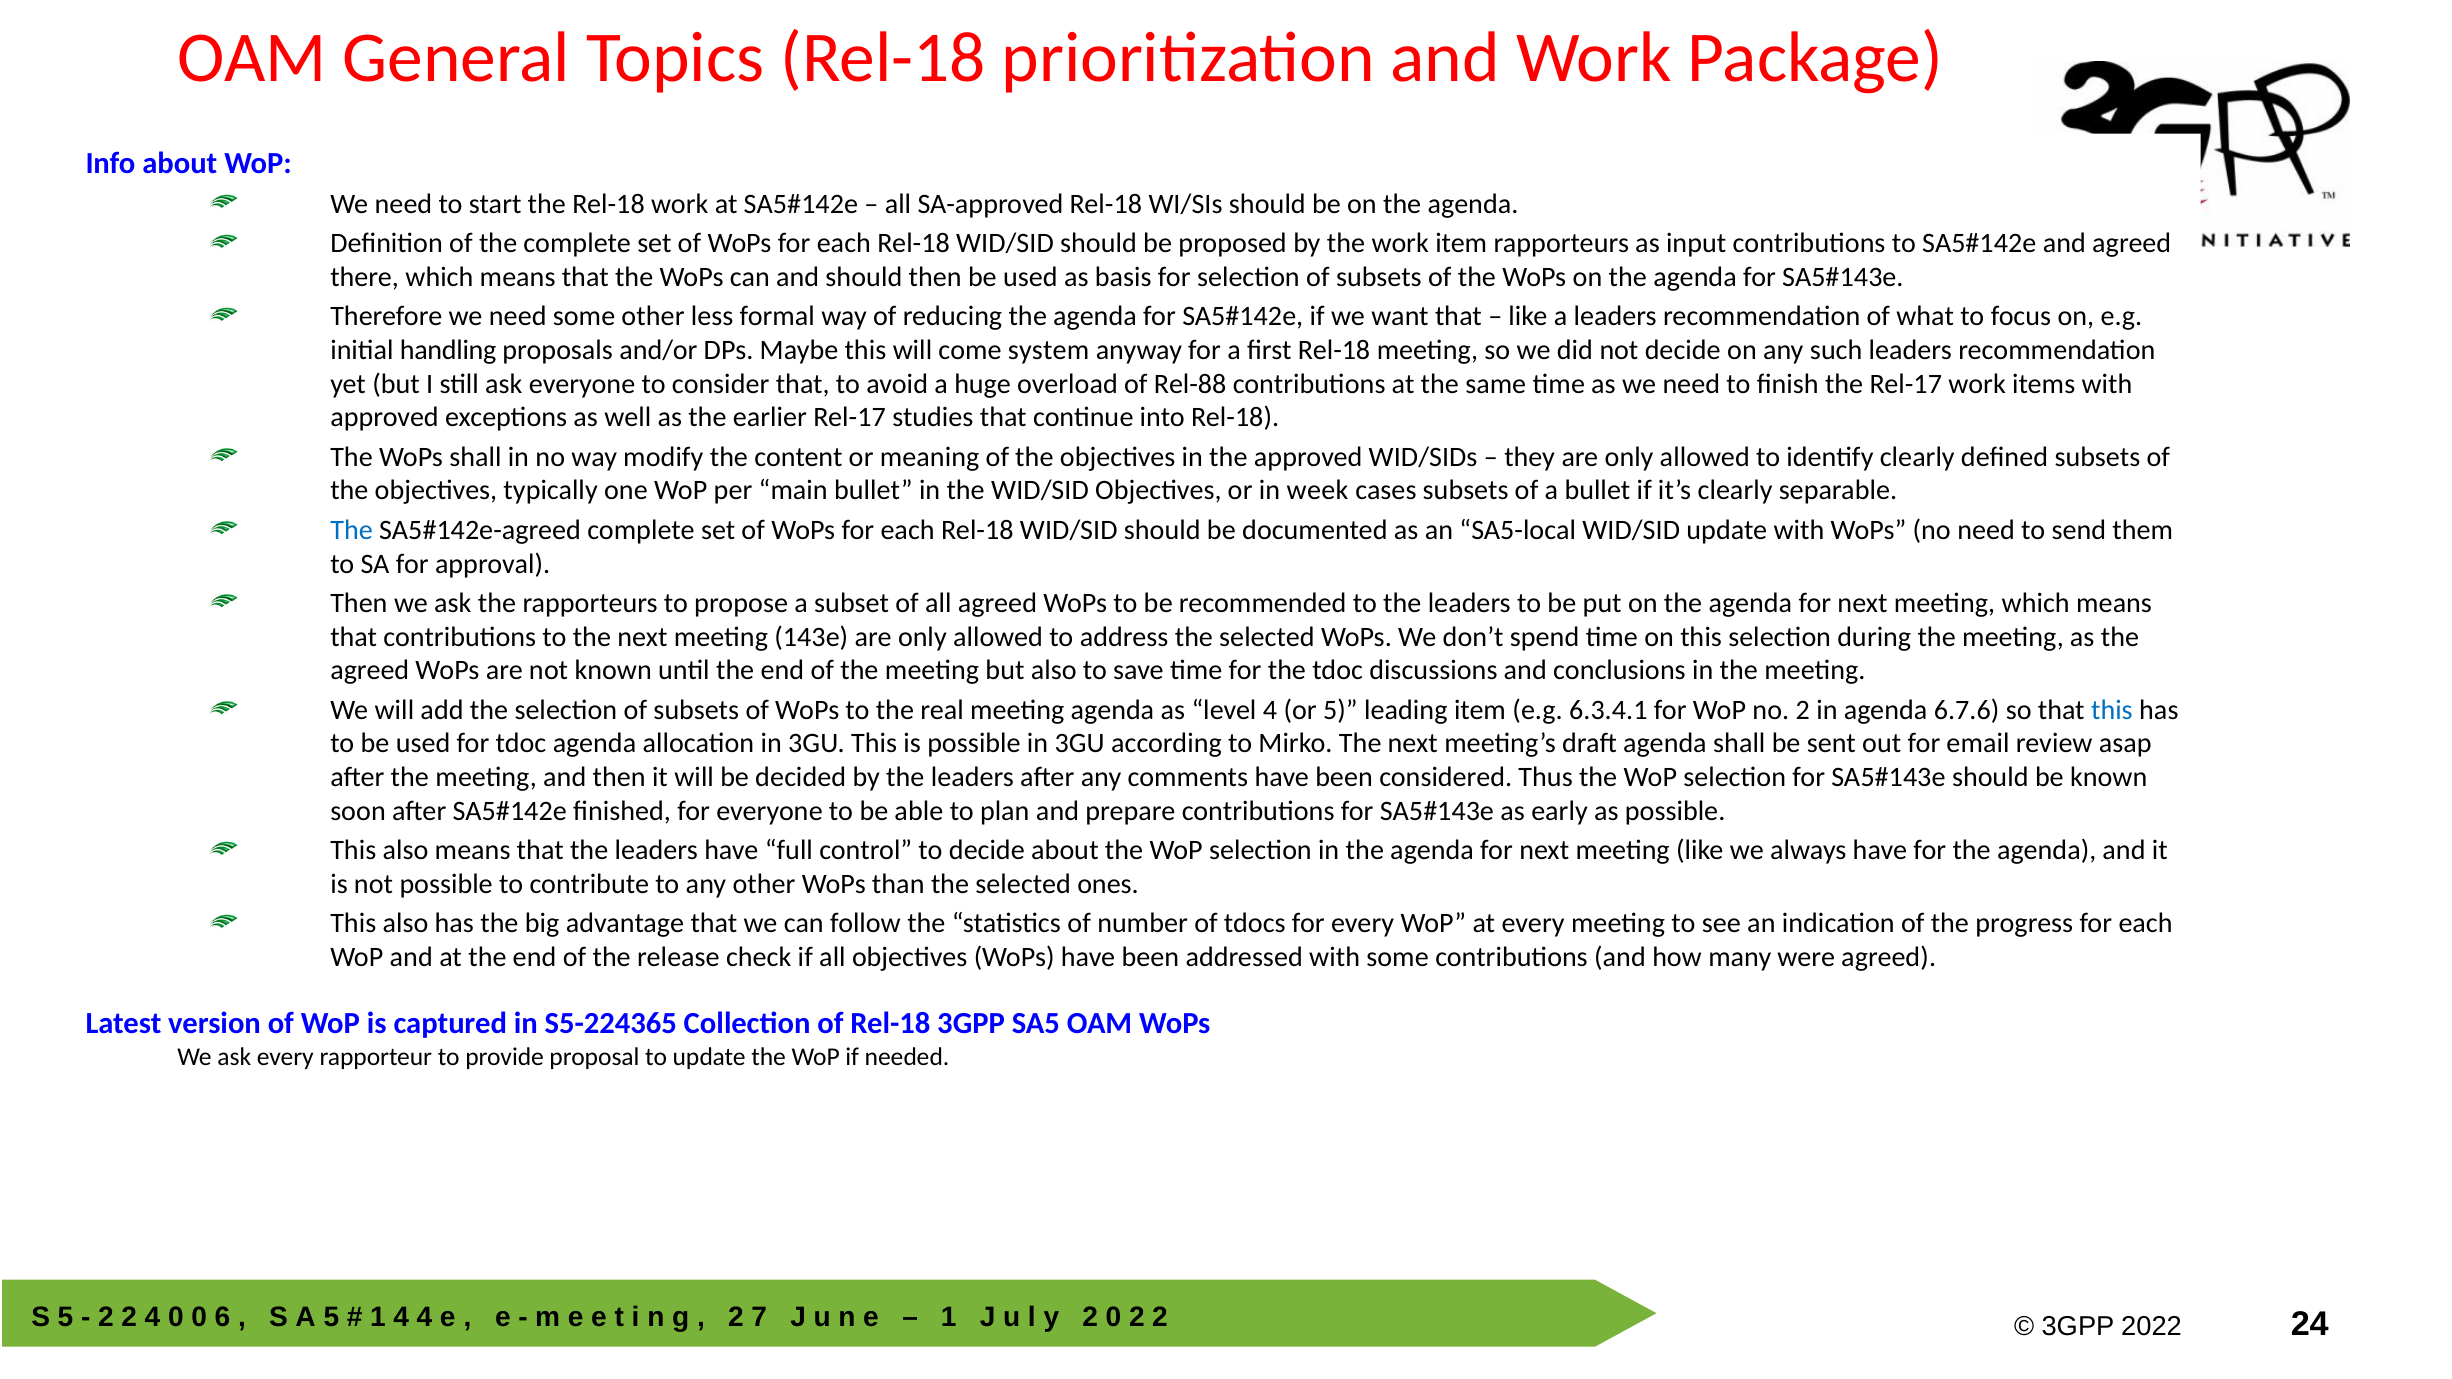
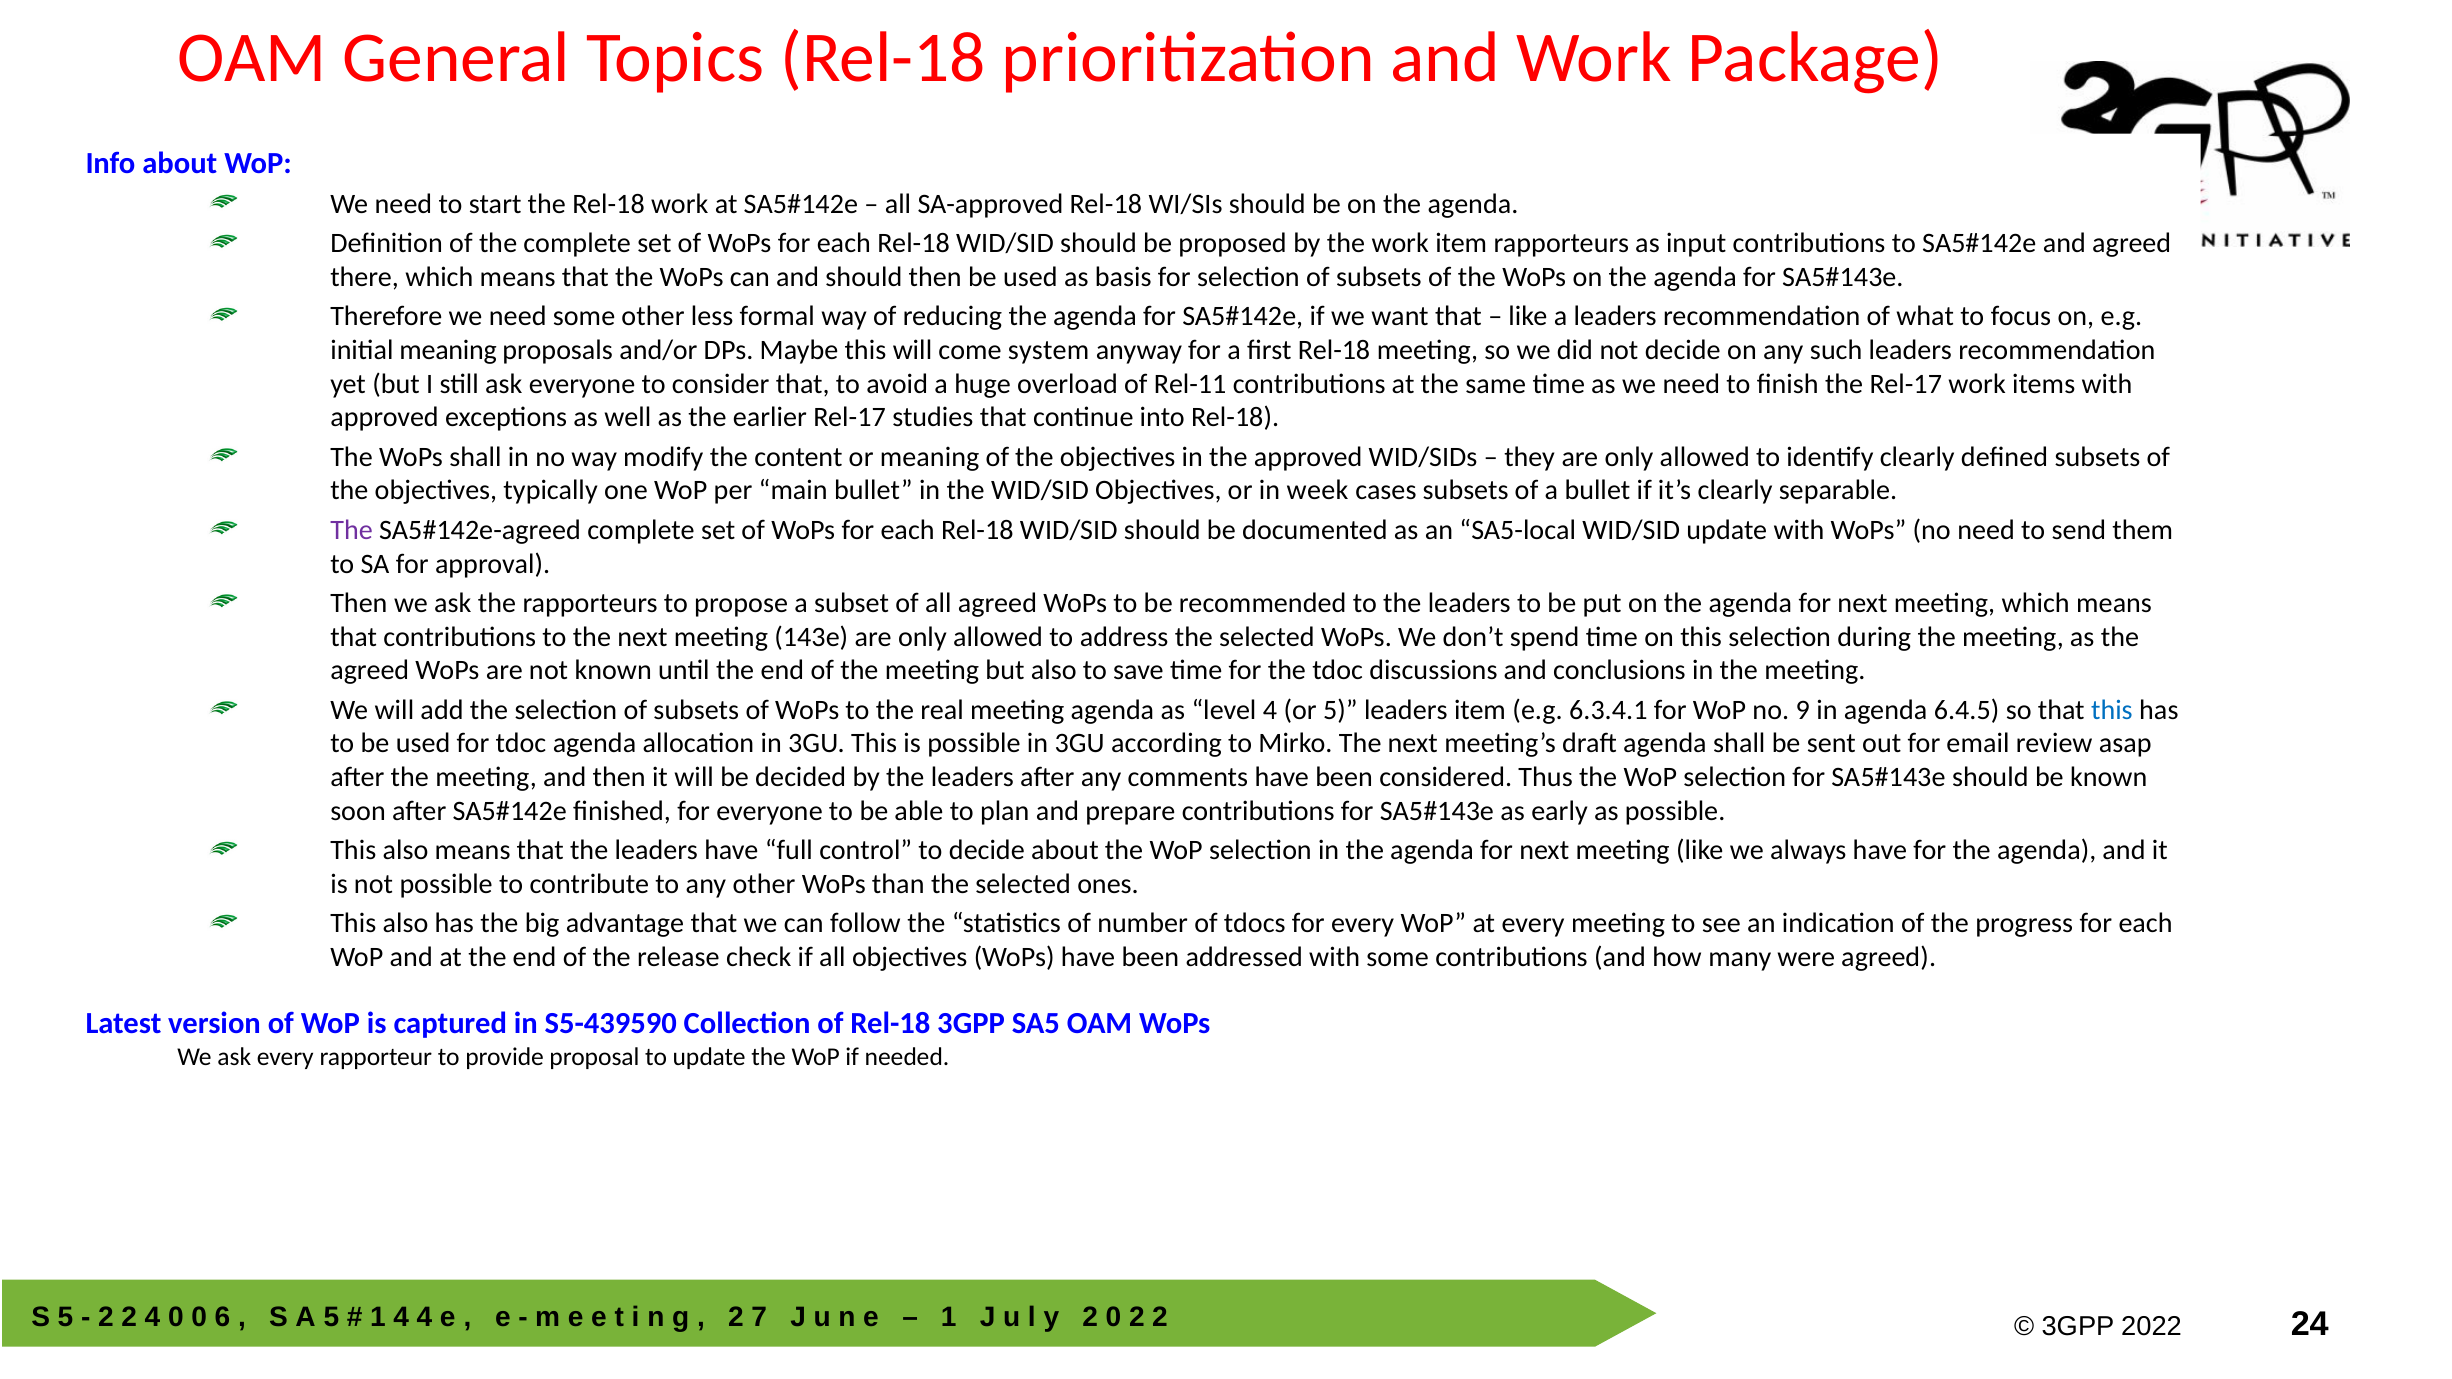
initial handling: handling -> meaning
Rel-88: Rel-88 -> Rel-11
The at (352, 530) colour: blue -> purple
5 leading: leading -> leaders
no 2: 2 -> 9
6.7.6: 6.7.6 -> 6.4.5
S5-224365: S5-224365 -> S5-439590
